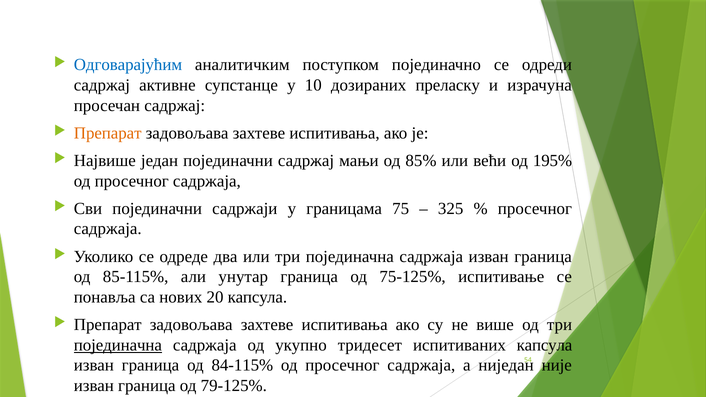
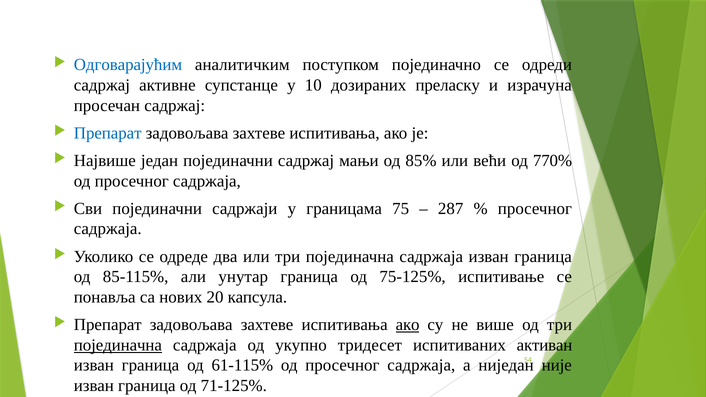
Препарат at (108, 133) colour: orange -> blue
195%: 195% -> 770%
325: 325 -> 287
ако at (408, 325) underline: none -> present
испитиваних капсула: капсула -> активан
84-115%: 84-115% -> 61-115%
79-125%: 79-125% -> 71-125%
